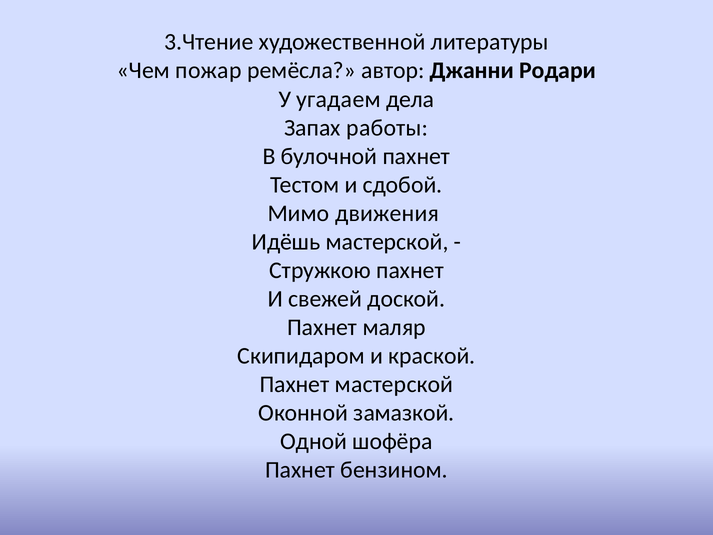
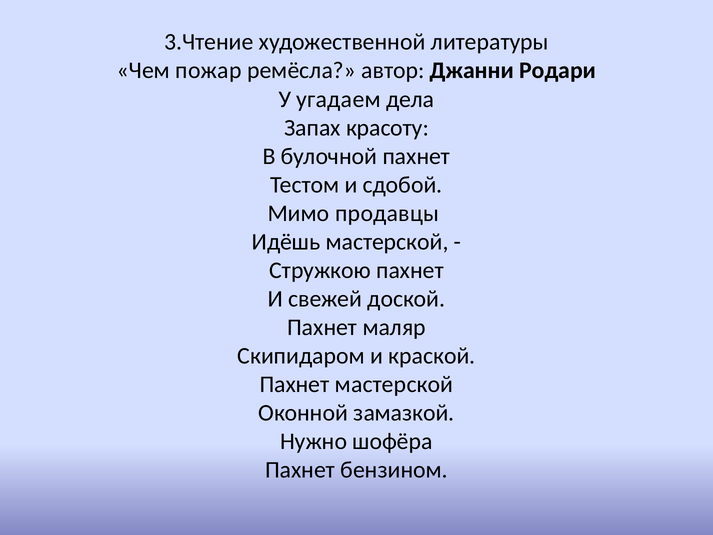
работы: работы -> красоту
движения: движения -> продавцы
Одной: Одной -> Нужно
